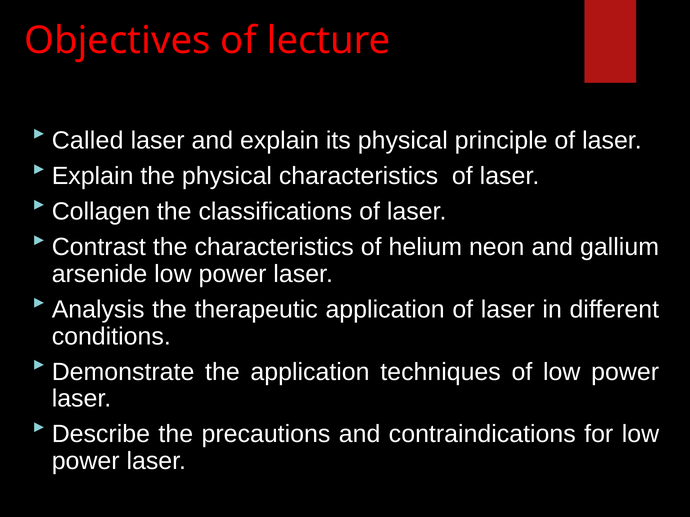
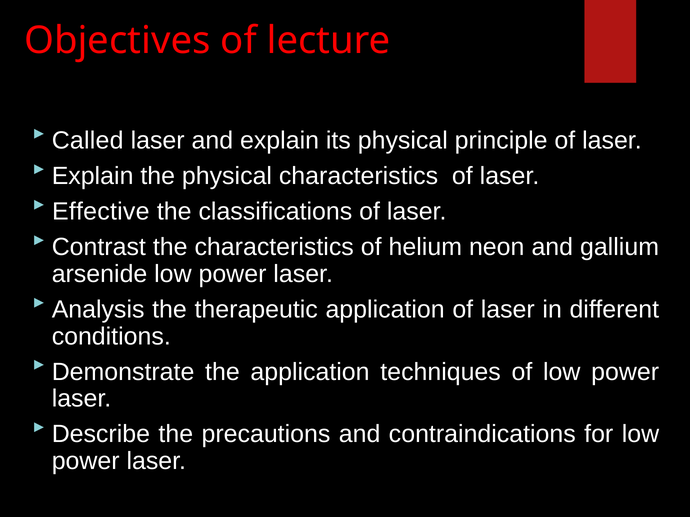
Collagen: Collagen -> Effective
